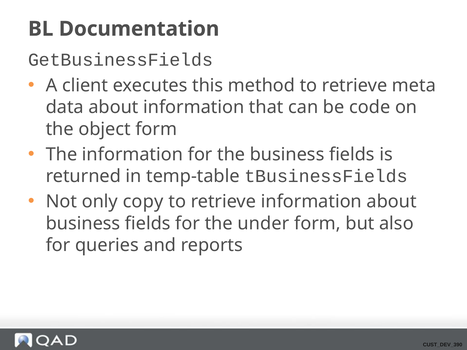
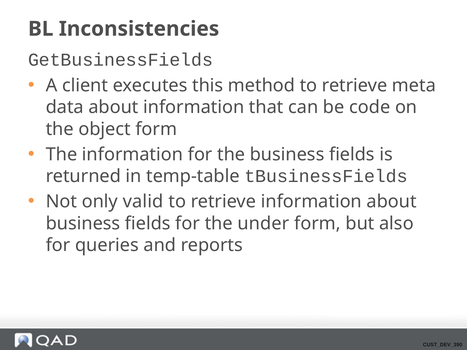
Documentation: Documentation -> Inconsistencies
copy: copy -> valid
